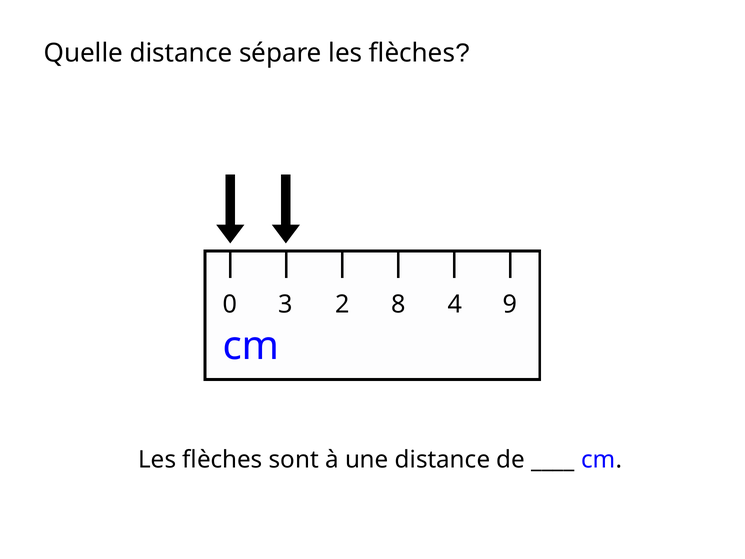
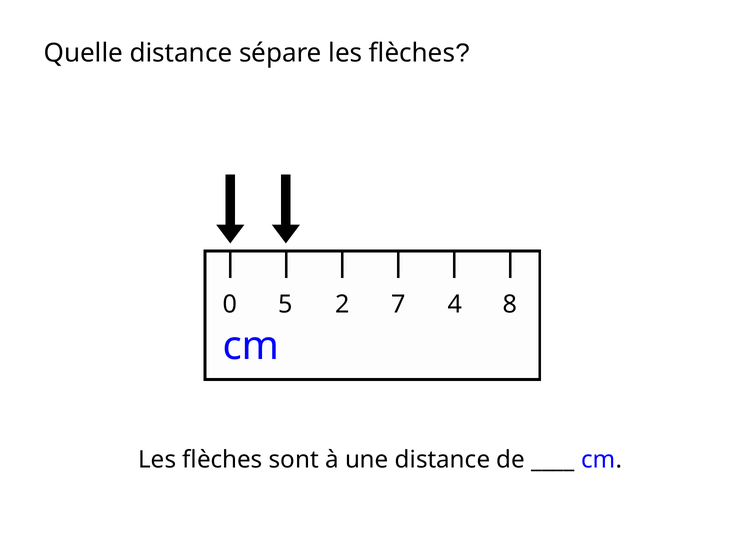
3: 3 -> 5
8: 8 -> 7
9: 9 -> 8
